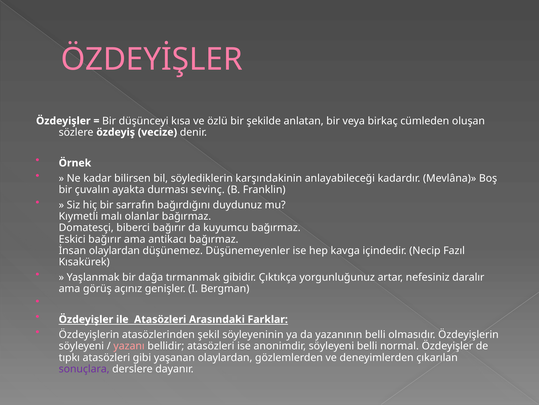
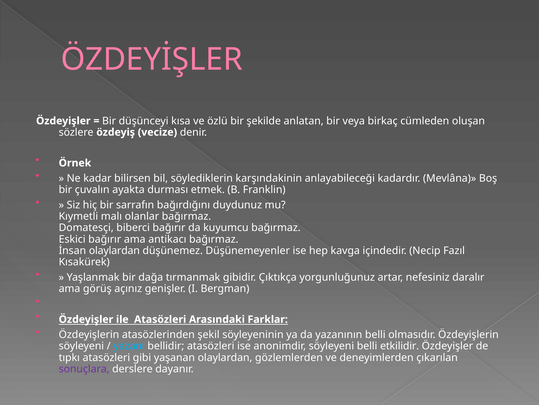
sevinç: sevinç -> etmek
yazanı colour: pink -> light blue
normal: normal -> etkilidir
